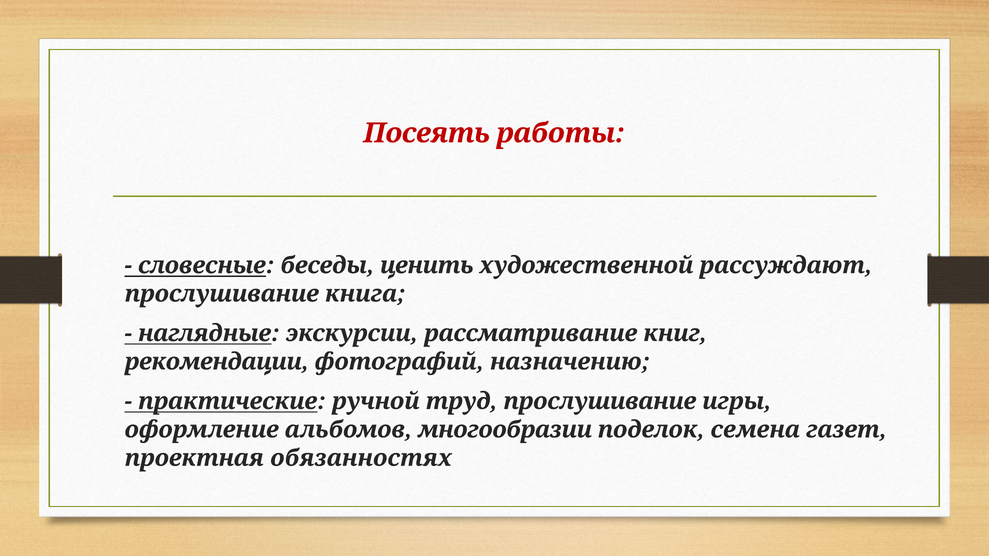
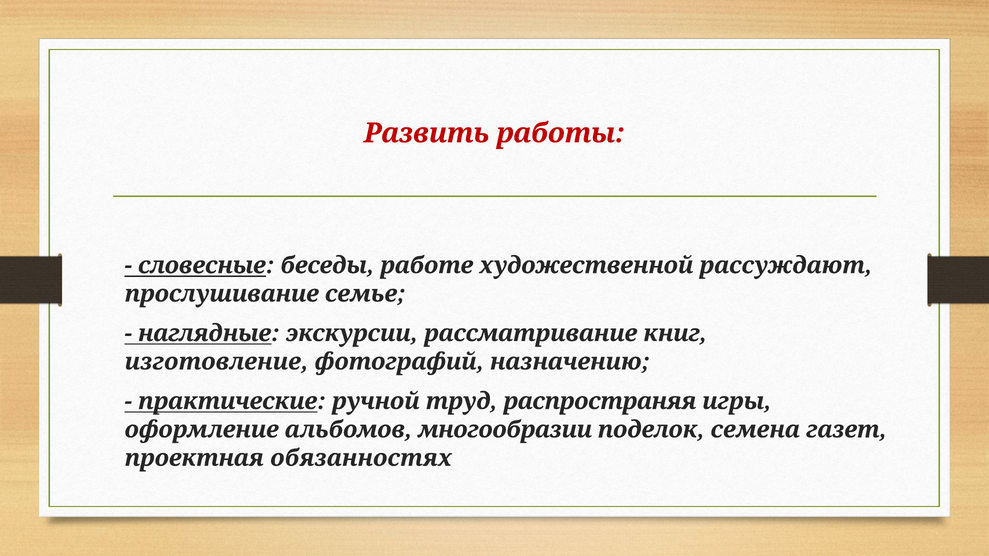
Посеять: Посеять -> Развить
ценить: ценить -> работе
книга: книга -> семье
рекомендации: рекомендации -> изготовление
труд прослушивание: прослушивание -> распространяя
